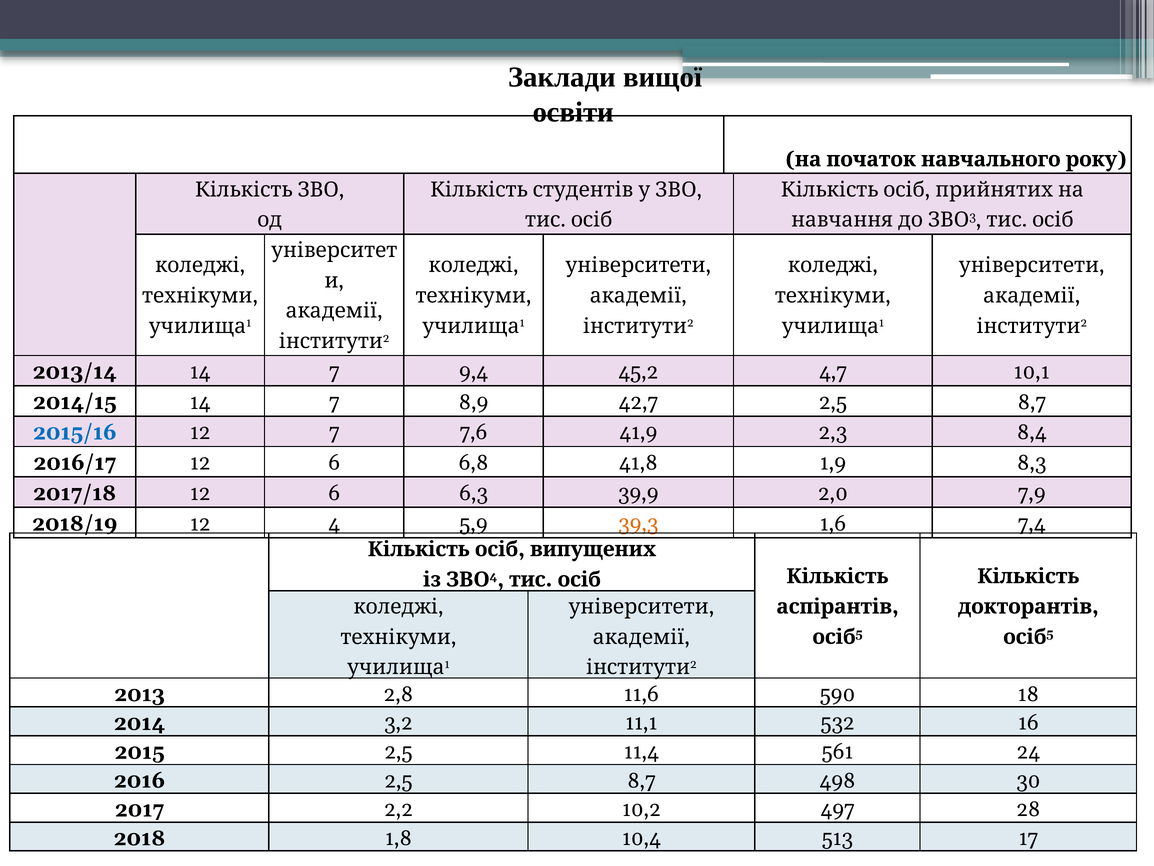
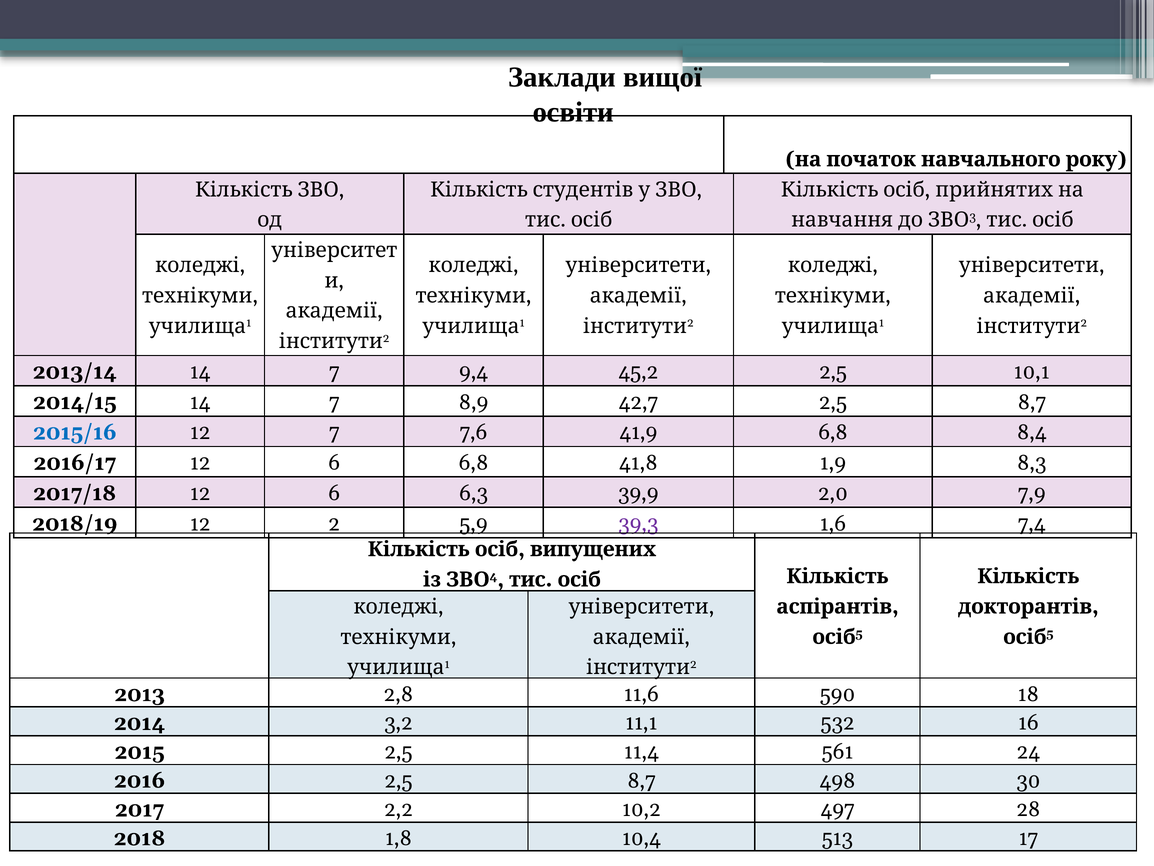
45,2 4,7: 4,7 -> 2,5
41,9 2,3: 2,3 -> 6,8
4: 4 -> 2
39,3 colour: orange -> purple
